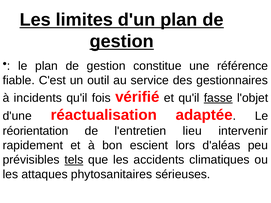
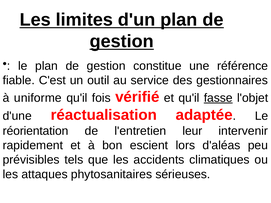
incidents: incidents -> uniforme
lieu: lieu -> leur
tels underline: present -> none
